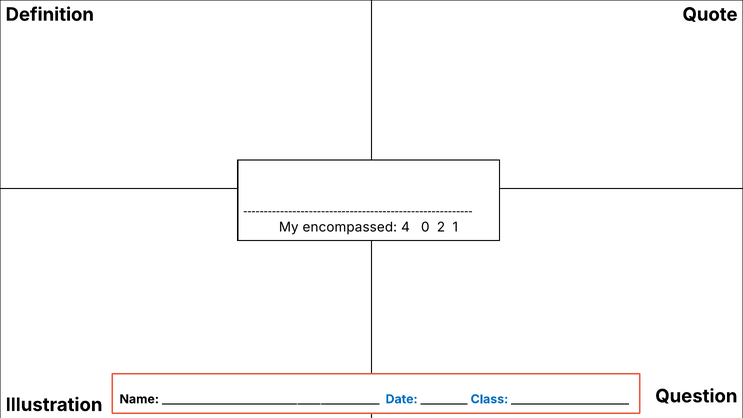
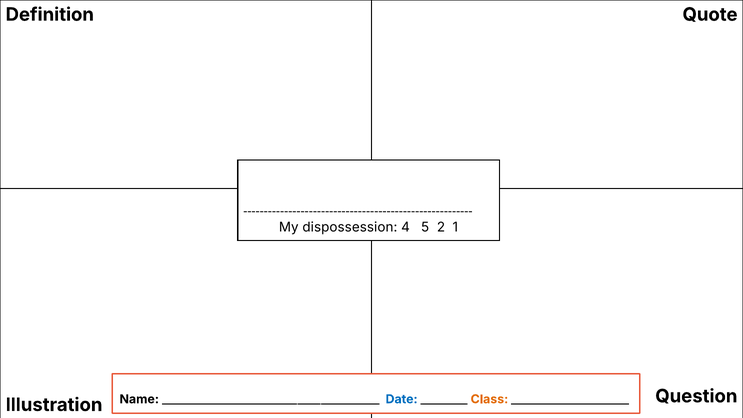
encompassed: encompassed -> dispossession
0: 0 -> 5
Class colour: blue -> orange
